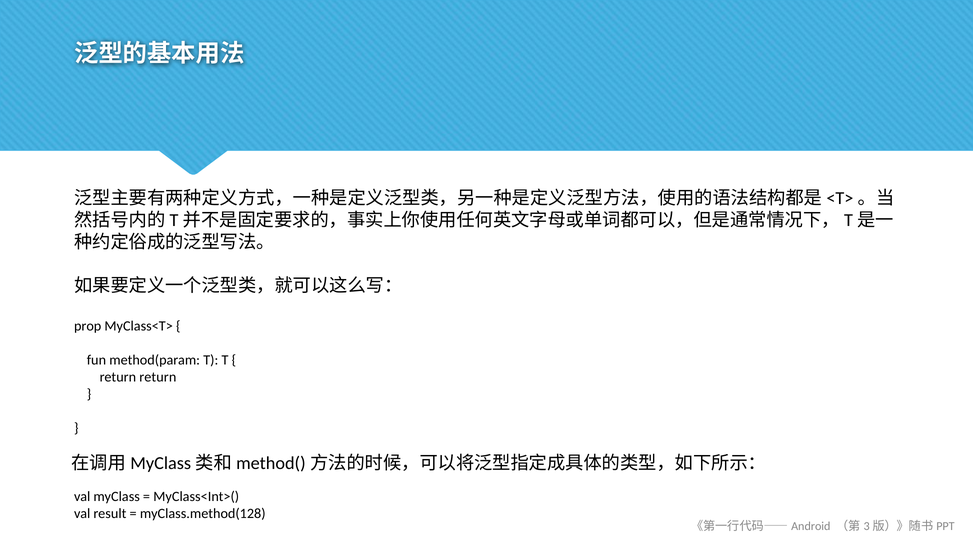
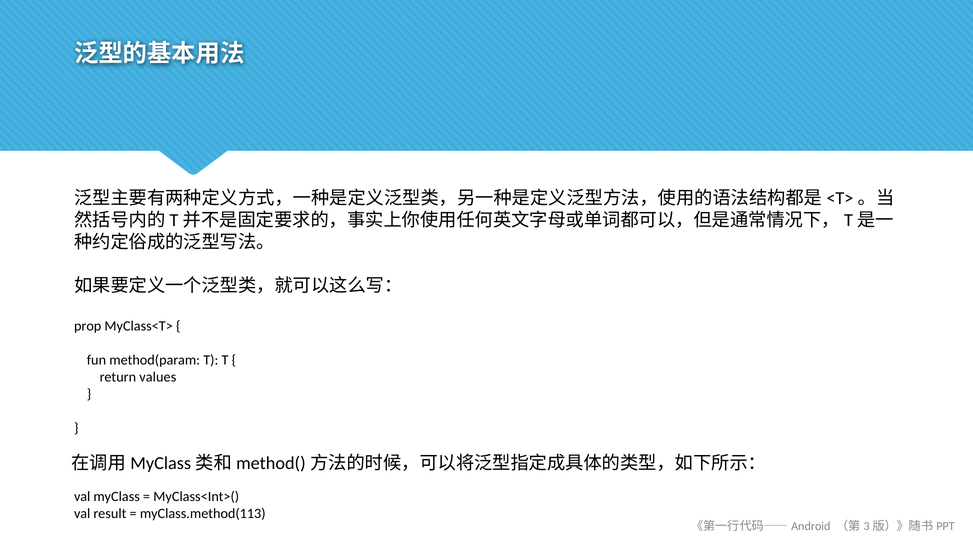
return return: return -> values
myClass.method(128: myClass.method(128 -> myClass.method(113
